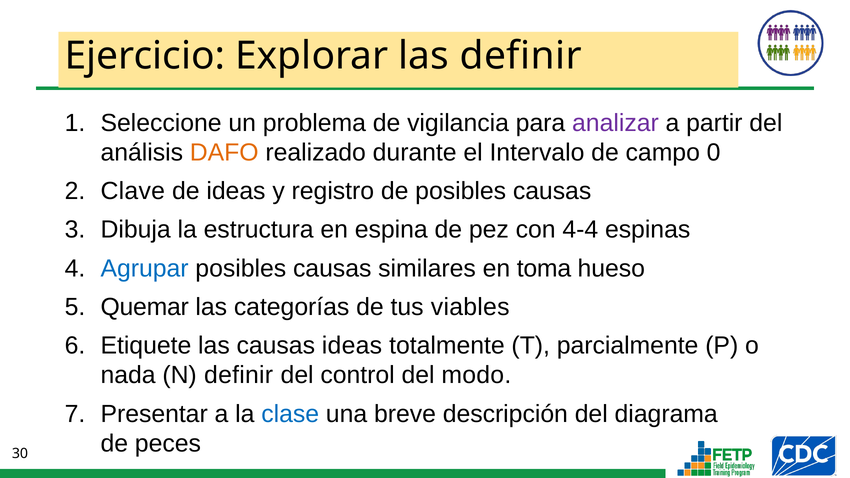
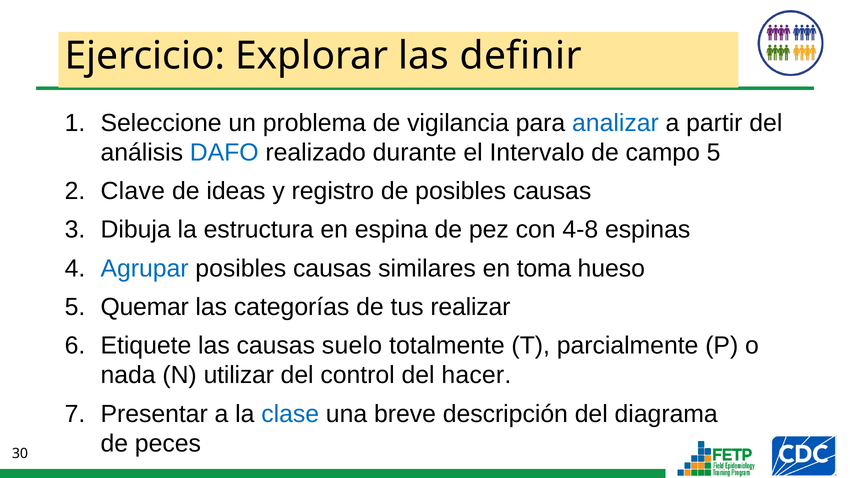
analizar colour: purple -> blue
DAFO colour: orange -> blue
campo 0: 0 -> 5
4-4: 4-4 -> 4-8
viables: viables -> realizar
causas ideas: ideas -> suelo
N definir: definir -> utilizar
modo: modo -> hacer
